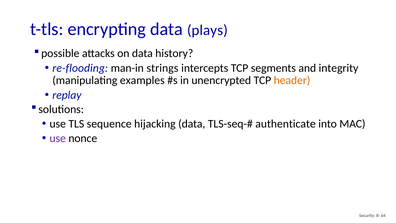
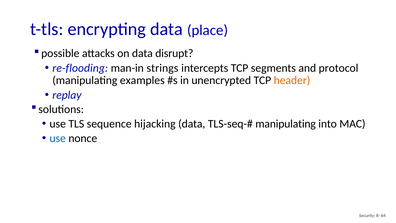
plays: plays -> place
history: history -> disrupt
integrity: integrity -> protocol
authenticate at (286, 124): authenticate -> manipulating
use at (58, 138) colour: purple -> blue
